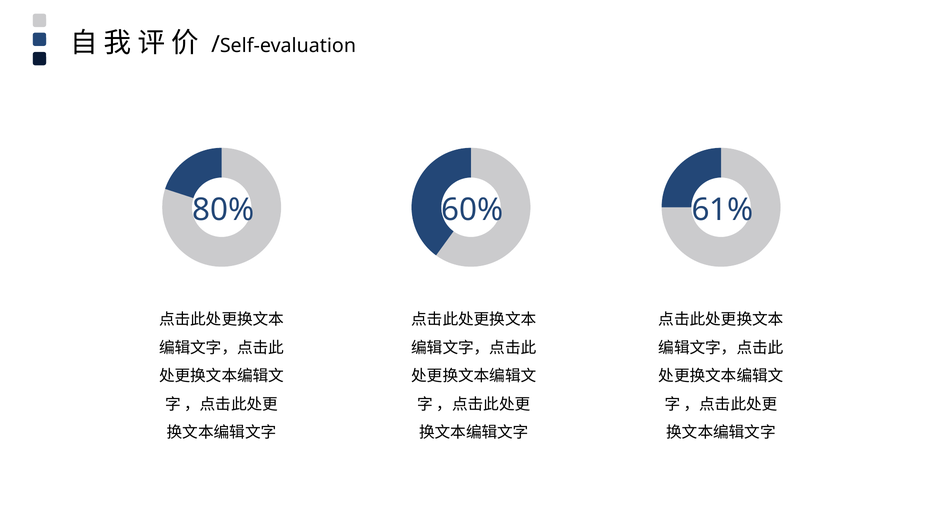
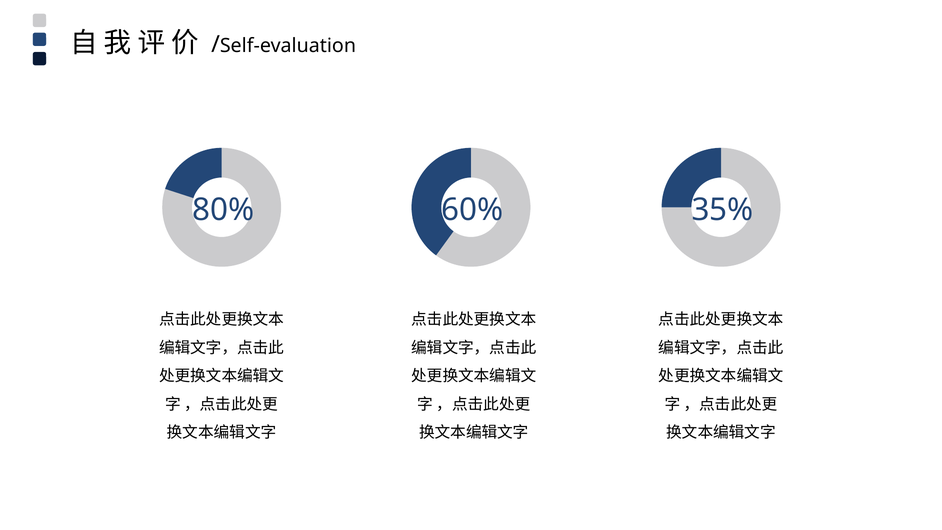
61%: 61% -> 35%
